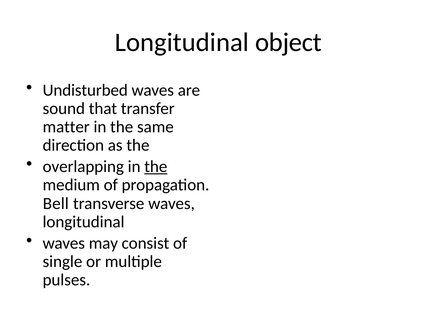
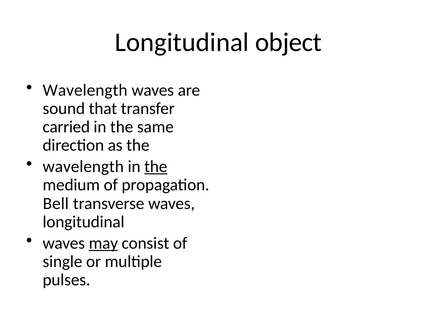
Undisturbed at (85, 90): Undisturbed -> Wavelength
matter: matter -> carried
overlapping at (83, 167): overlapping -> wavelength
may underline: none -> present
